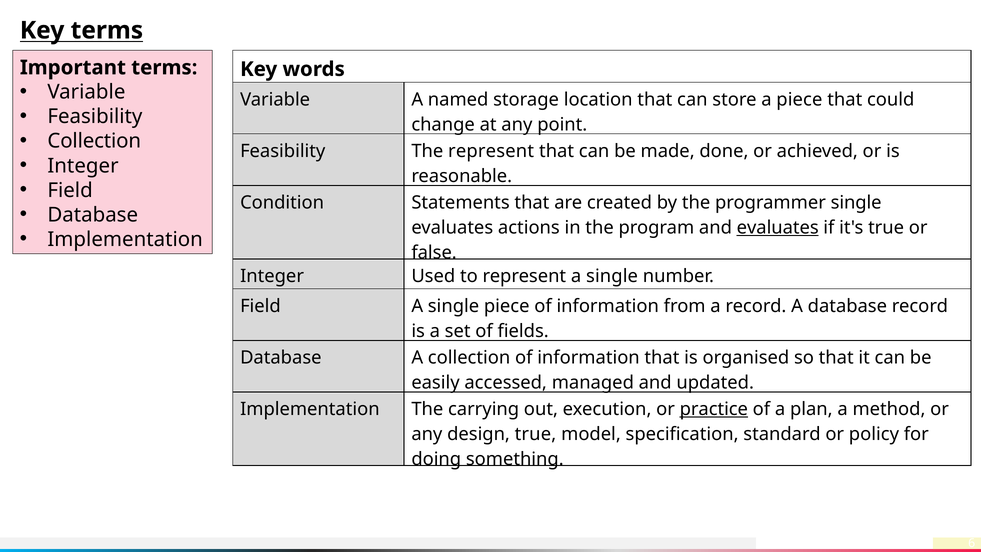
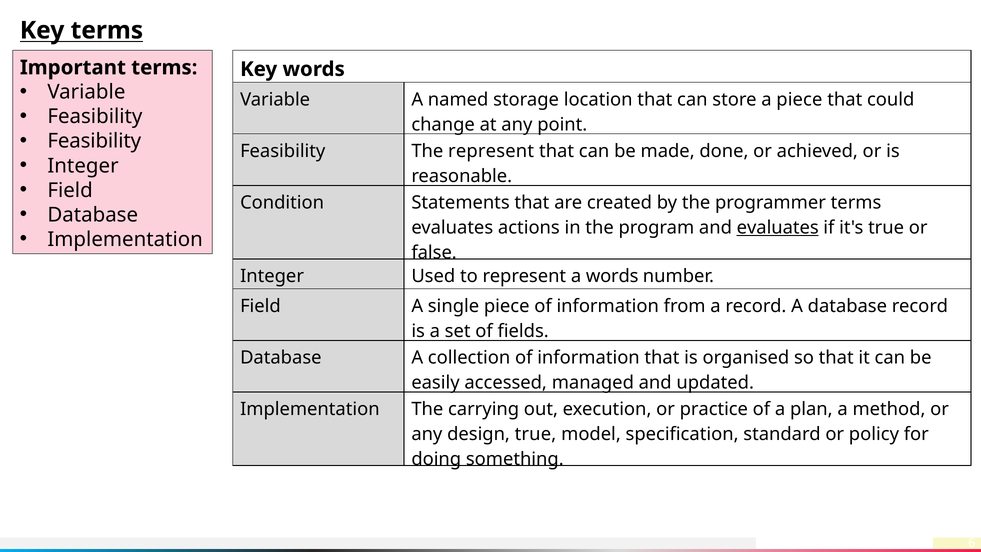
Collection at (94, 141): Collection -> Feasibility
programmer single: single -> terms
represent a single: single -> words
practice underline: present -> none
